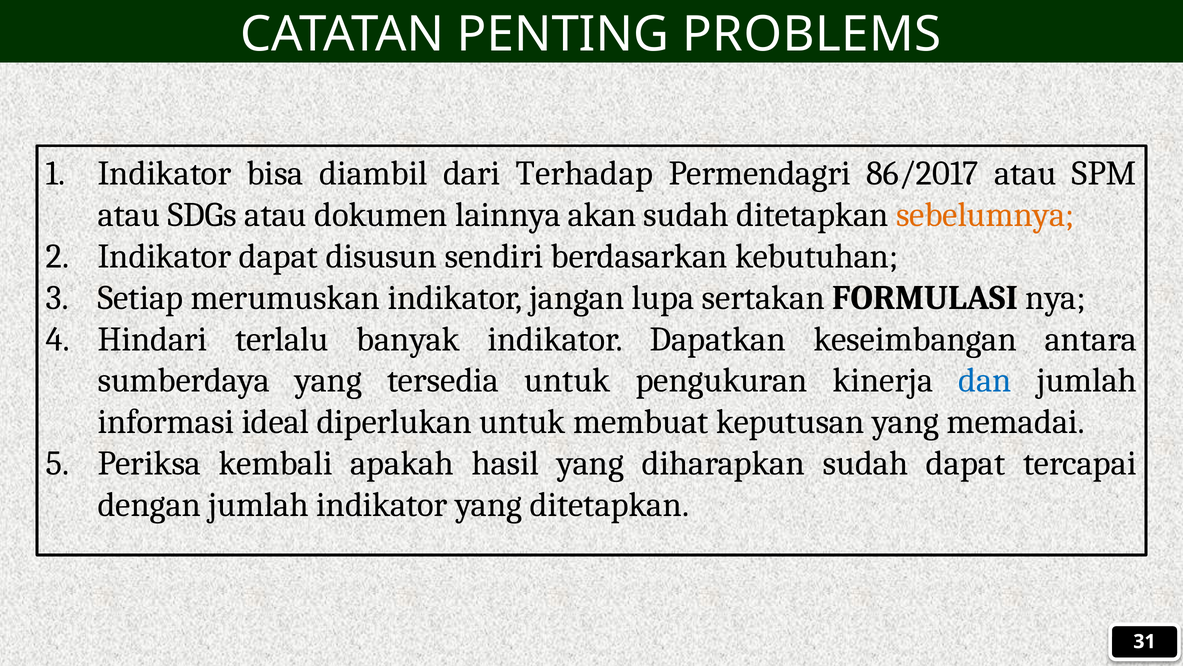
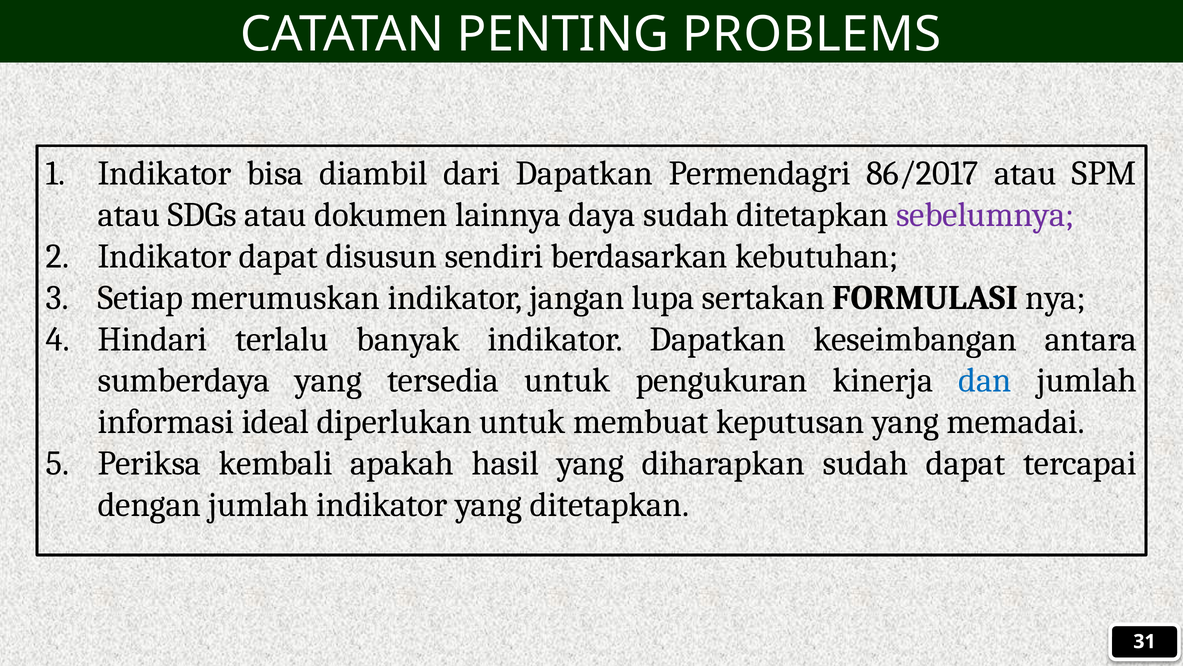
dari Terhadap: Terhadap -> Dapatkan
akan: akan -> daya
sebelumnya colour: orange -> purple
